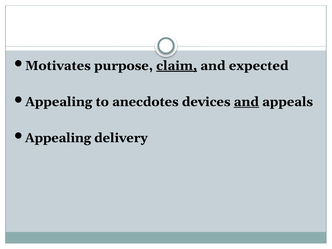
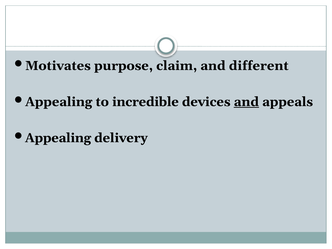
claim underline: present -> none
expected: expected -> different
anecdotes: anecdotes -> incredible
